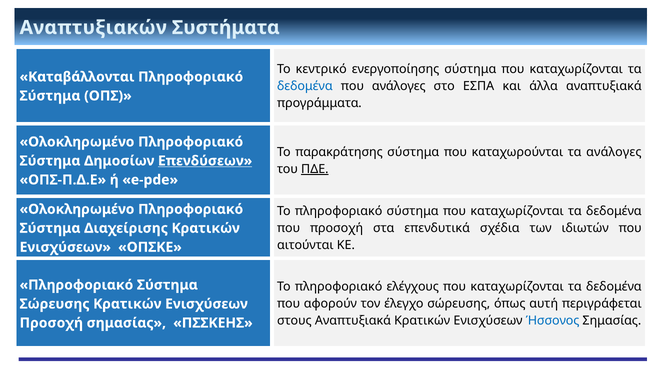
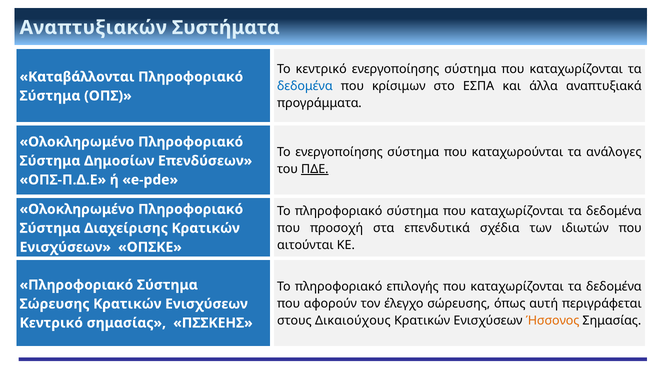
που ανάλογες: ανάλογες -> κρίσιμων
Το παρακράτησης: παρακράτησης -> ενεργοποίησης
Επενδύσεων underline: present -> none
ελέγχους: ελέγχους -> επιλογής
στους Αναπτυξιακά: Αναπτυξιακά -> Δικαιούχους
Ήσσονος colour: blue -> orange
Προσοχή at (51, 323): Προσοχή -> Κεντρικό
